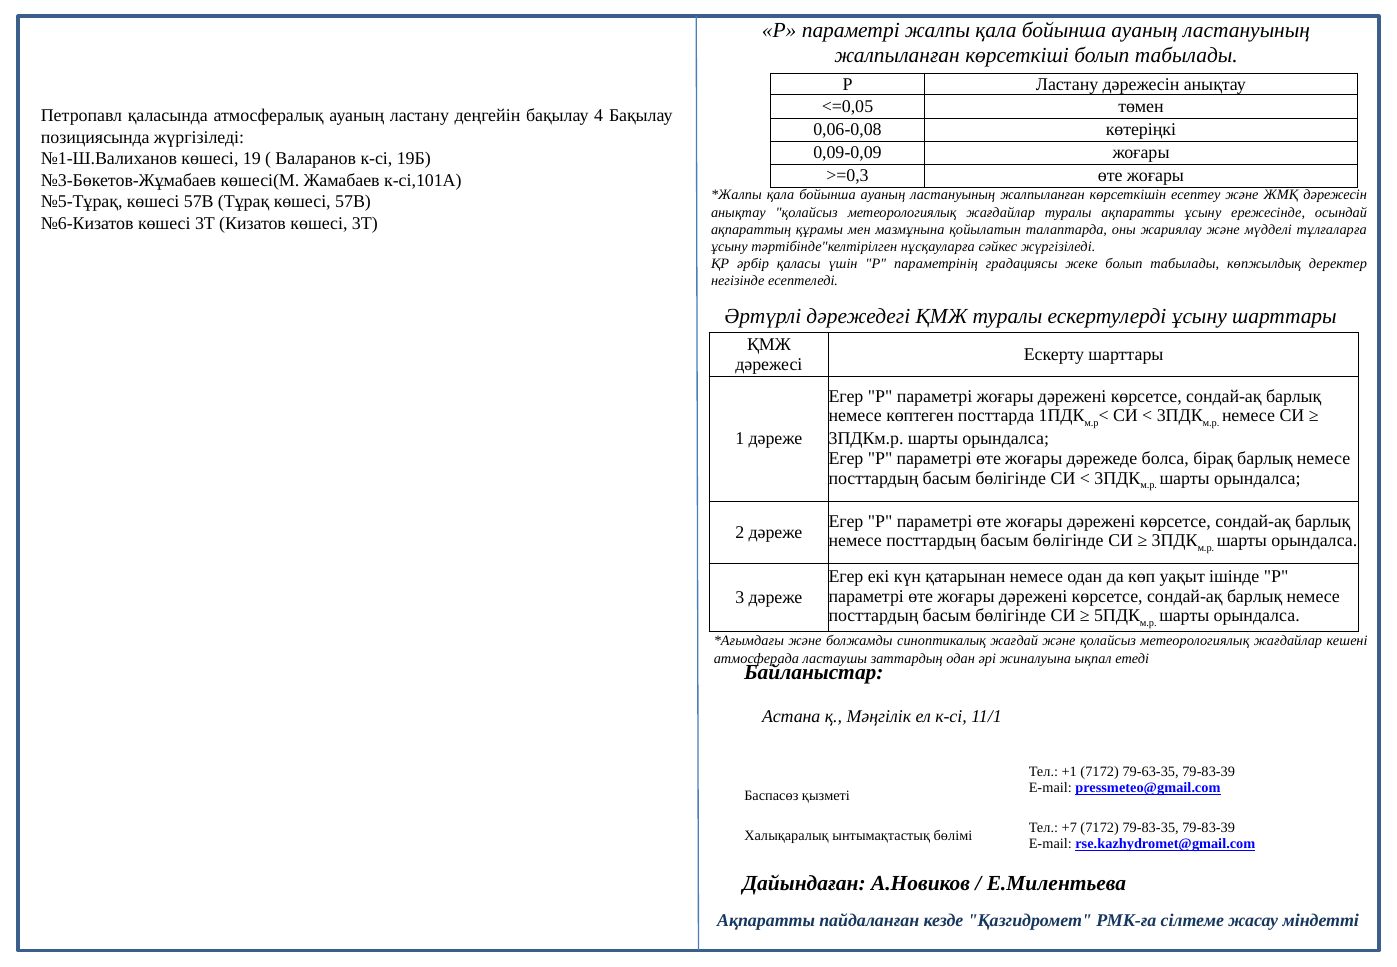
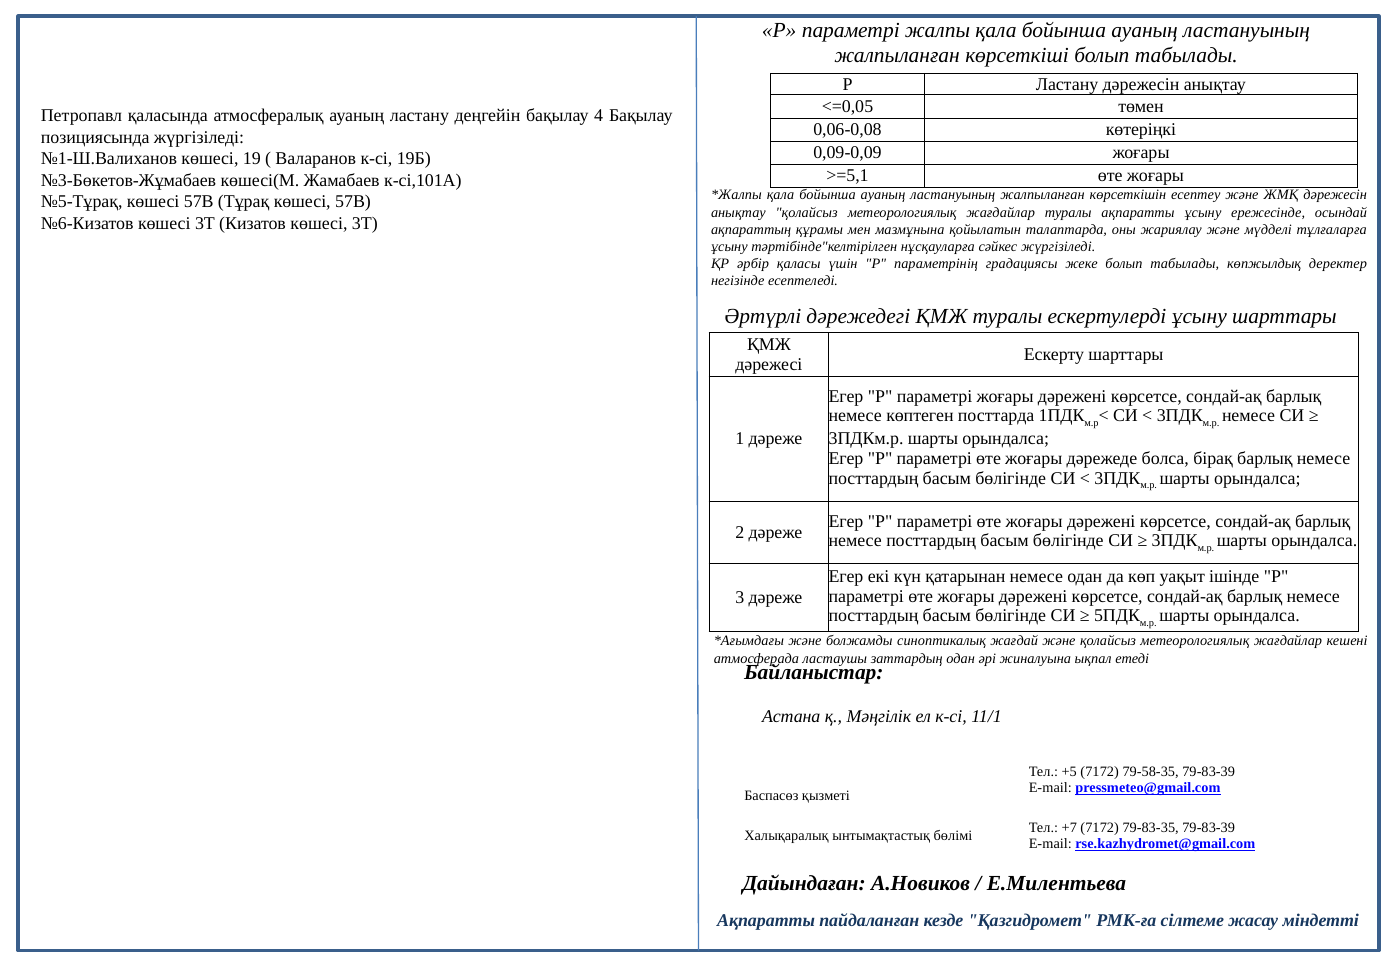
>=0,3: >=0,3 -> >=5,1
+1: +1 -> +5
79-63-35: 79-63-35 -> 79-58-35
